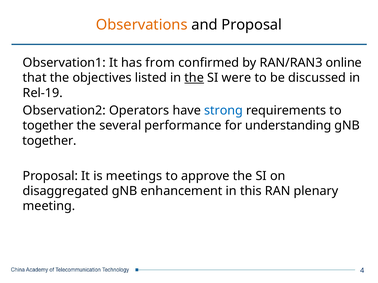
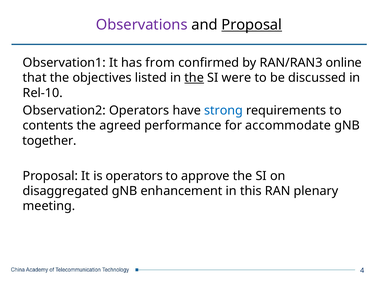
Observations colour: orange -> purple
Proposal at (252, 25) underline: none -> present
Rel-19: Rel-19 -> Rel-10
together at (48, 126): together -> contents
several: several -> agreed
understanding: understanding -> accommodate
is meetings: meetings -> operators
